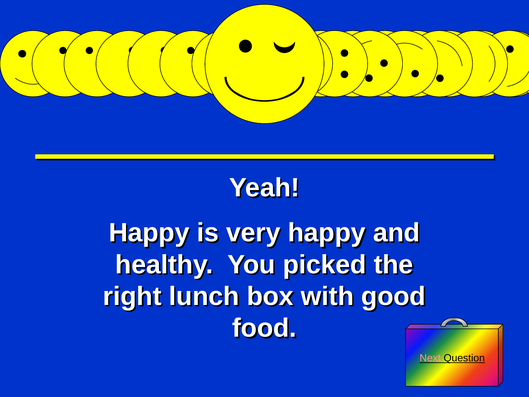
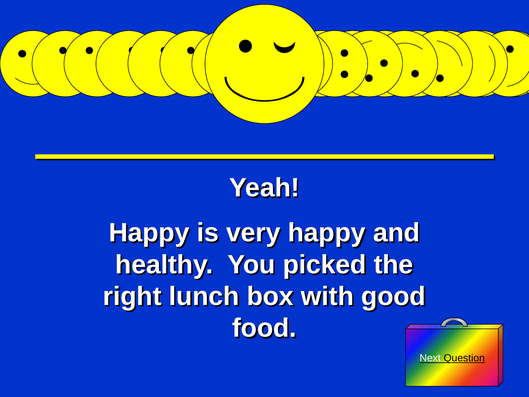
Next colour: pink -> white
